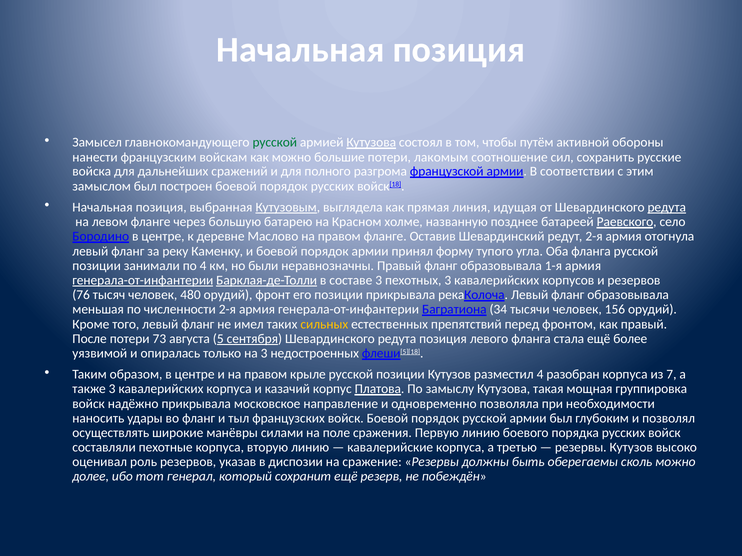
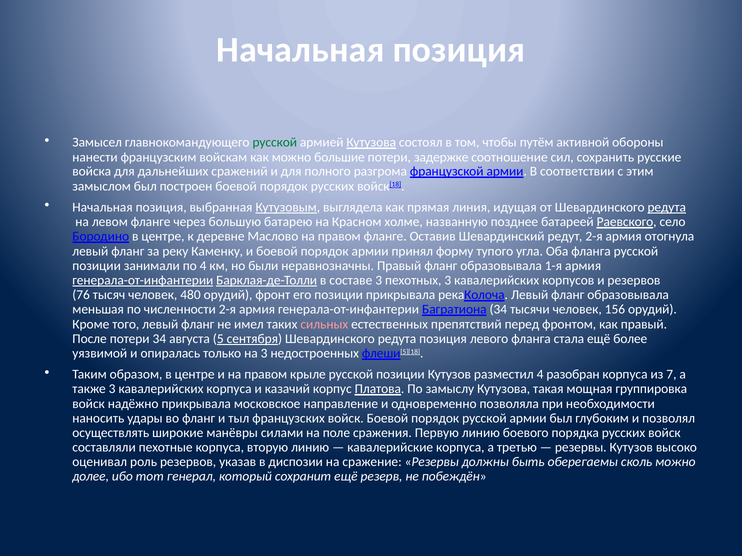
лакомым: лакомым -> задержке
сильных colour: yellow -> pink
потери 73: 73 -> 34
